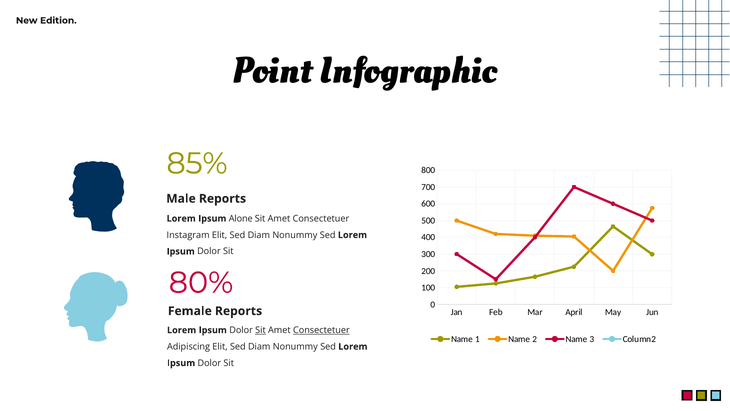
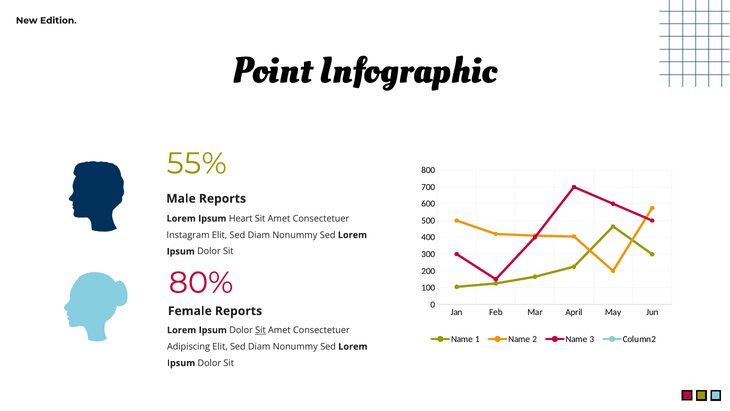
85%: 85% -> 55%
Alone: Alone -> Heart
Consectetuer at (321, 330) underline: present -> none
